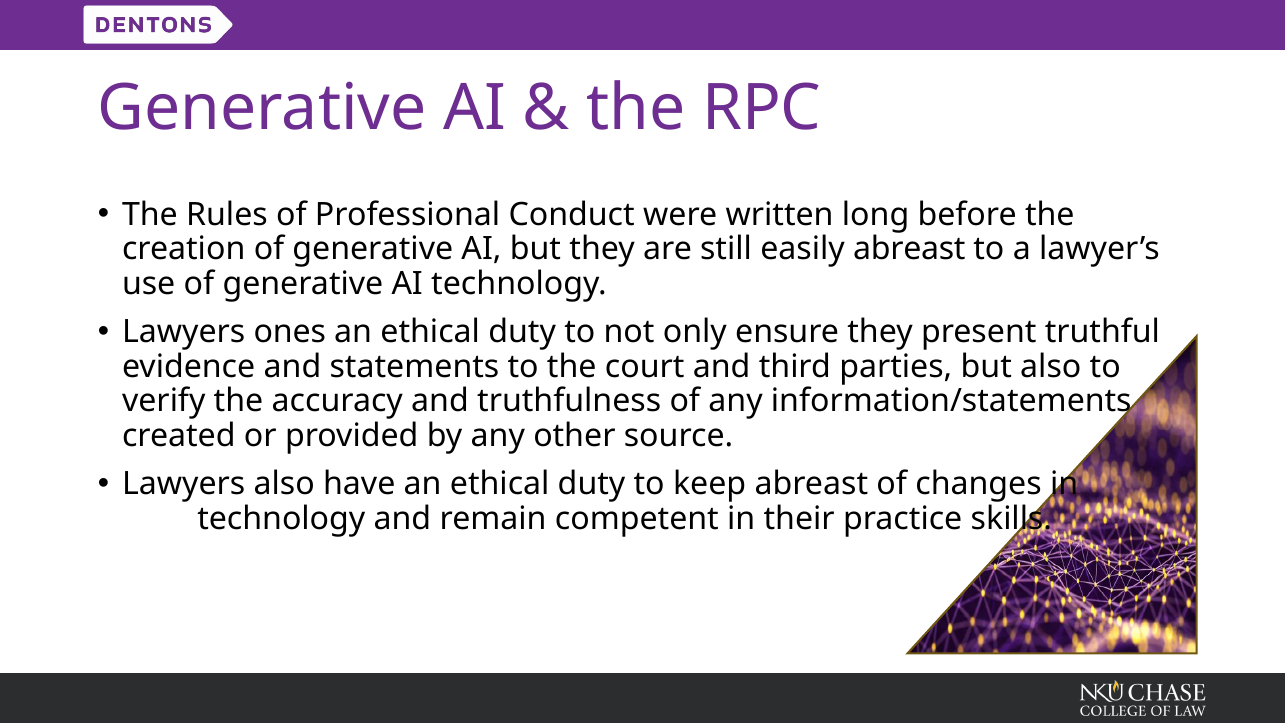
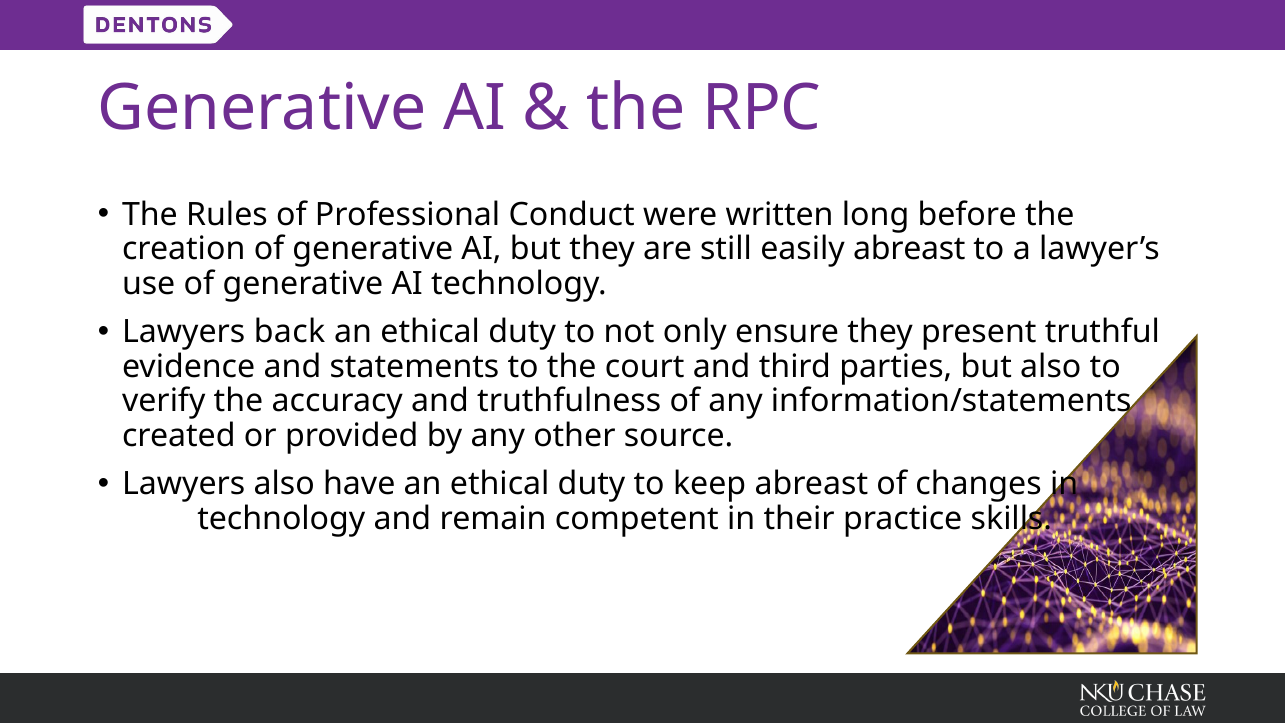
ones: ones -> back
